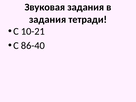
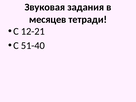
задания at (48, 19): задания -> месяцев
10-21: 10-21 -> 12-21
86-40: 86-40 -> 51-40
